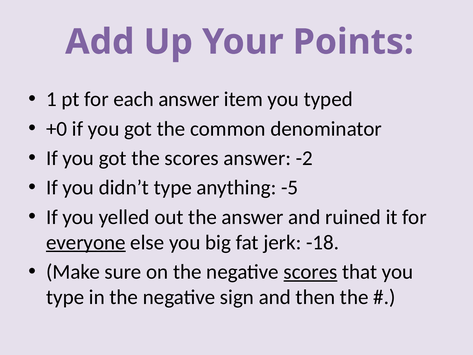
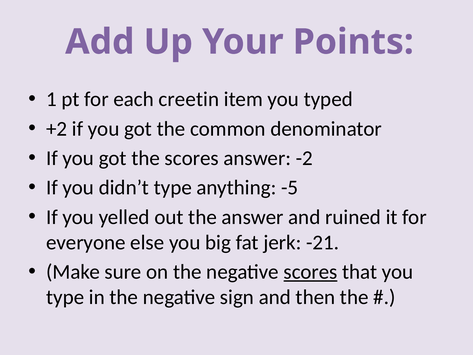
each answer: answer -> creetin
+0: +0 -> +2
everyone underline: present -> none
-18: -18 -> -21
